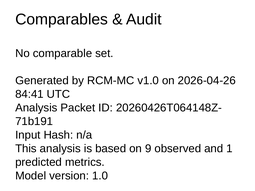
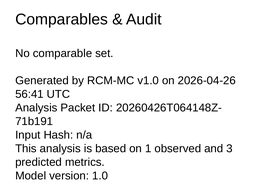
84:41: 84:41 -> 56:41
9: 9 -> 1
1: 1 -> 3
